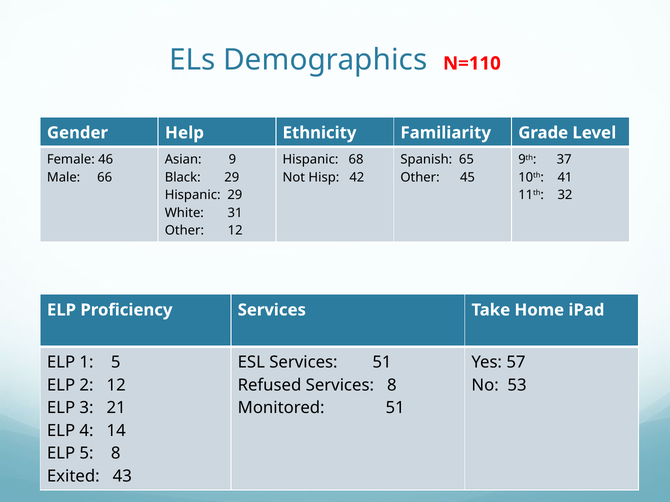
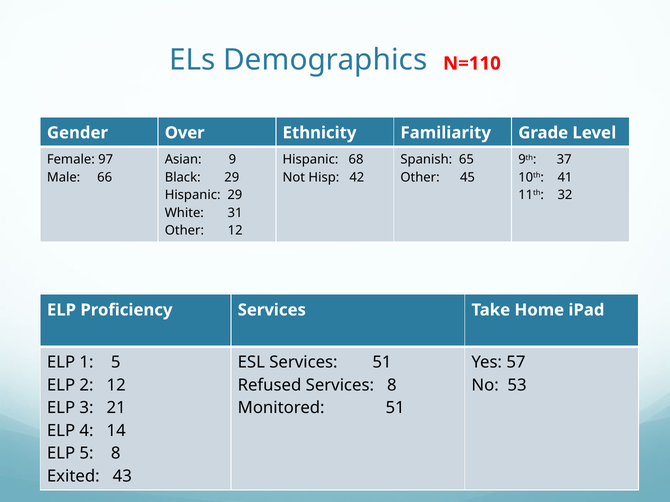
Help: Help -> Over
46: 46 -> 97
